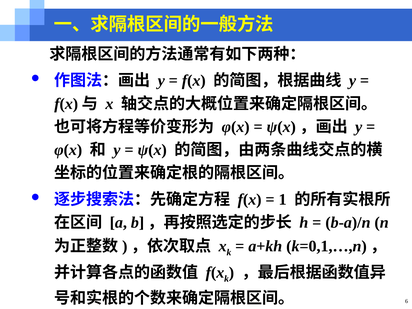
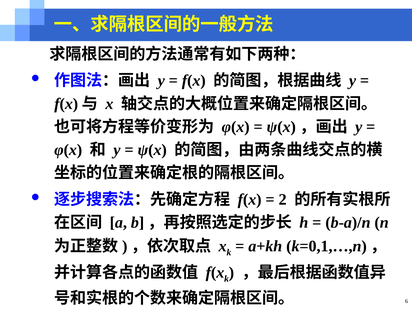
1: 1 -> 2
